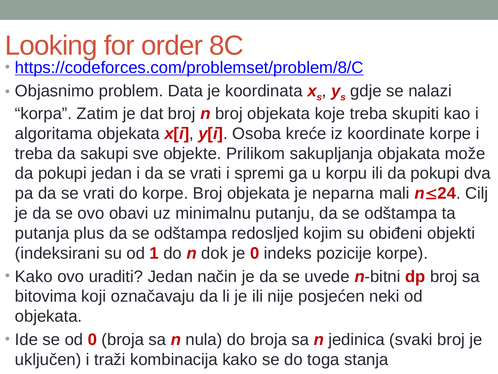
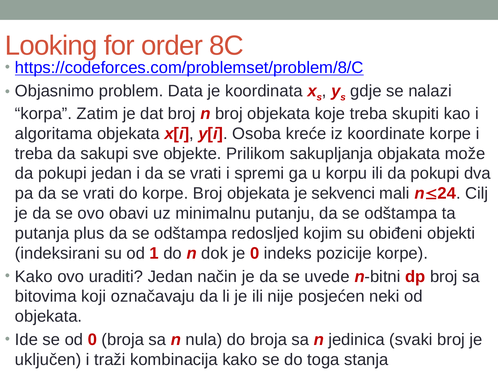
neparna: neparna -> sekvenci
